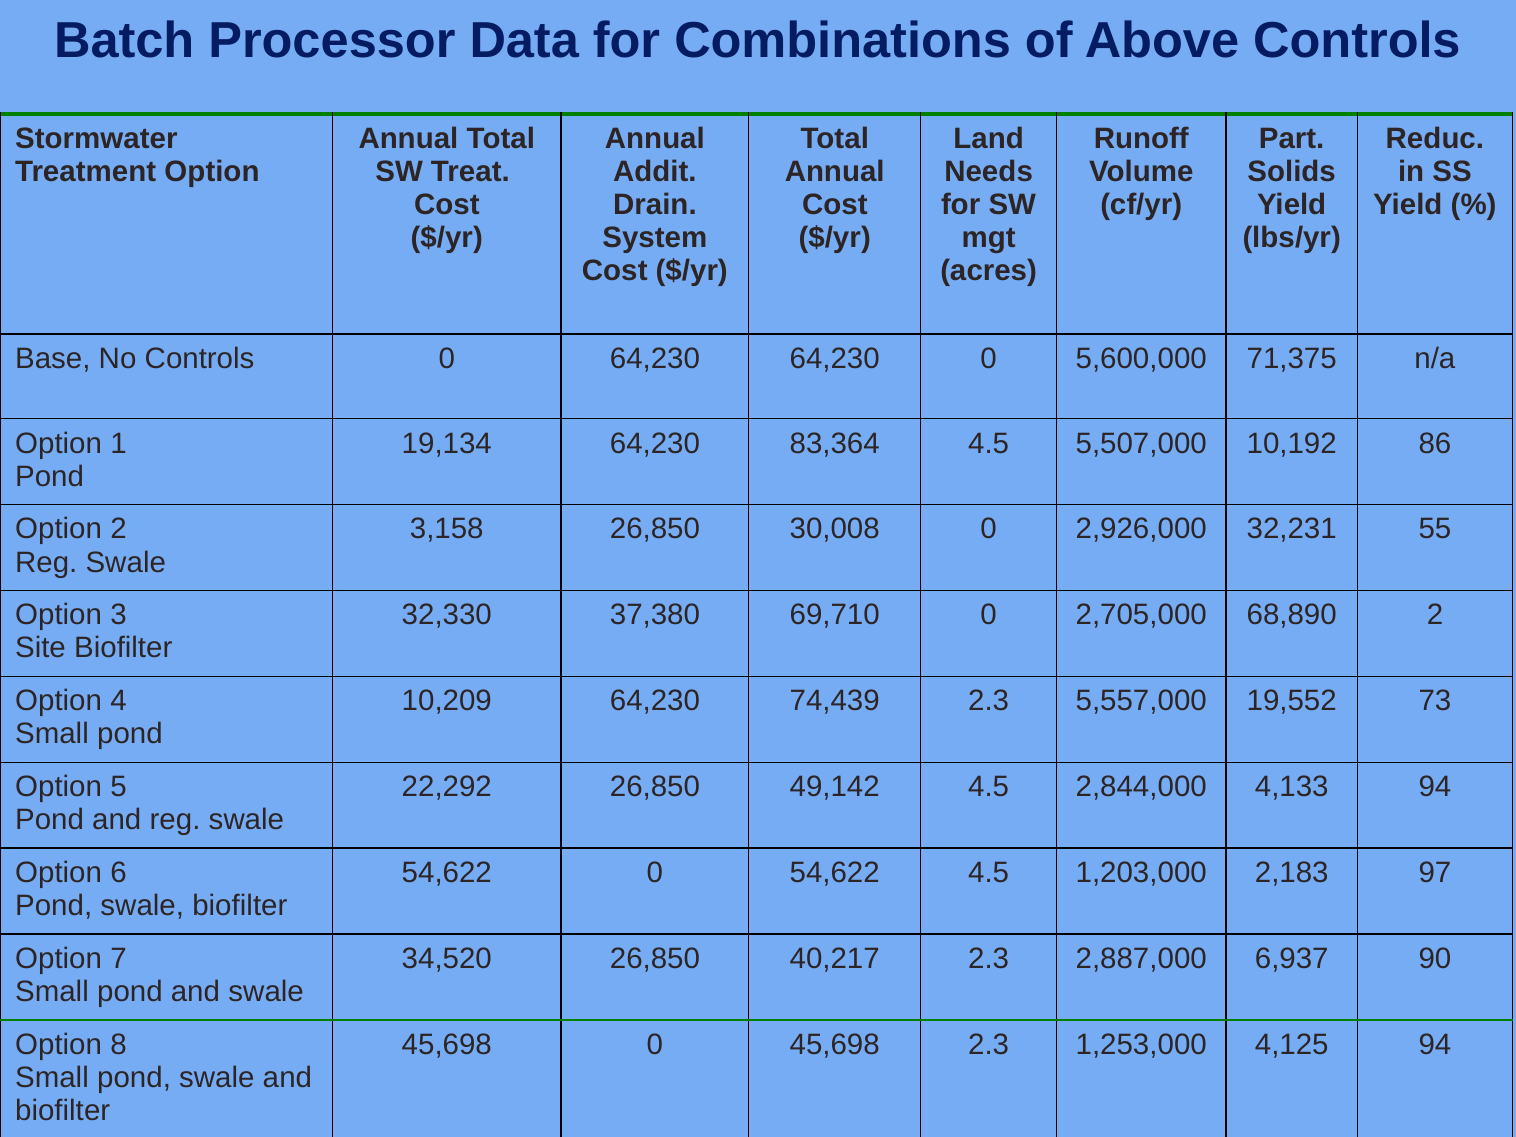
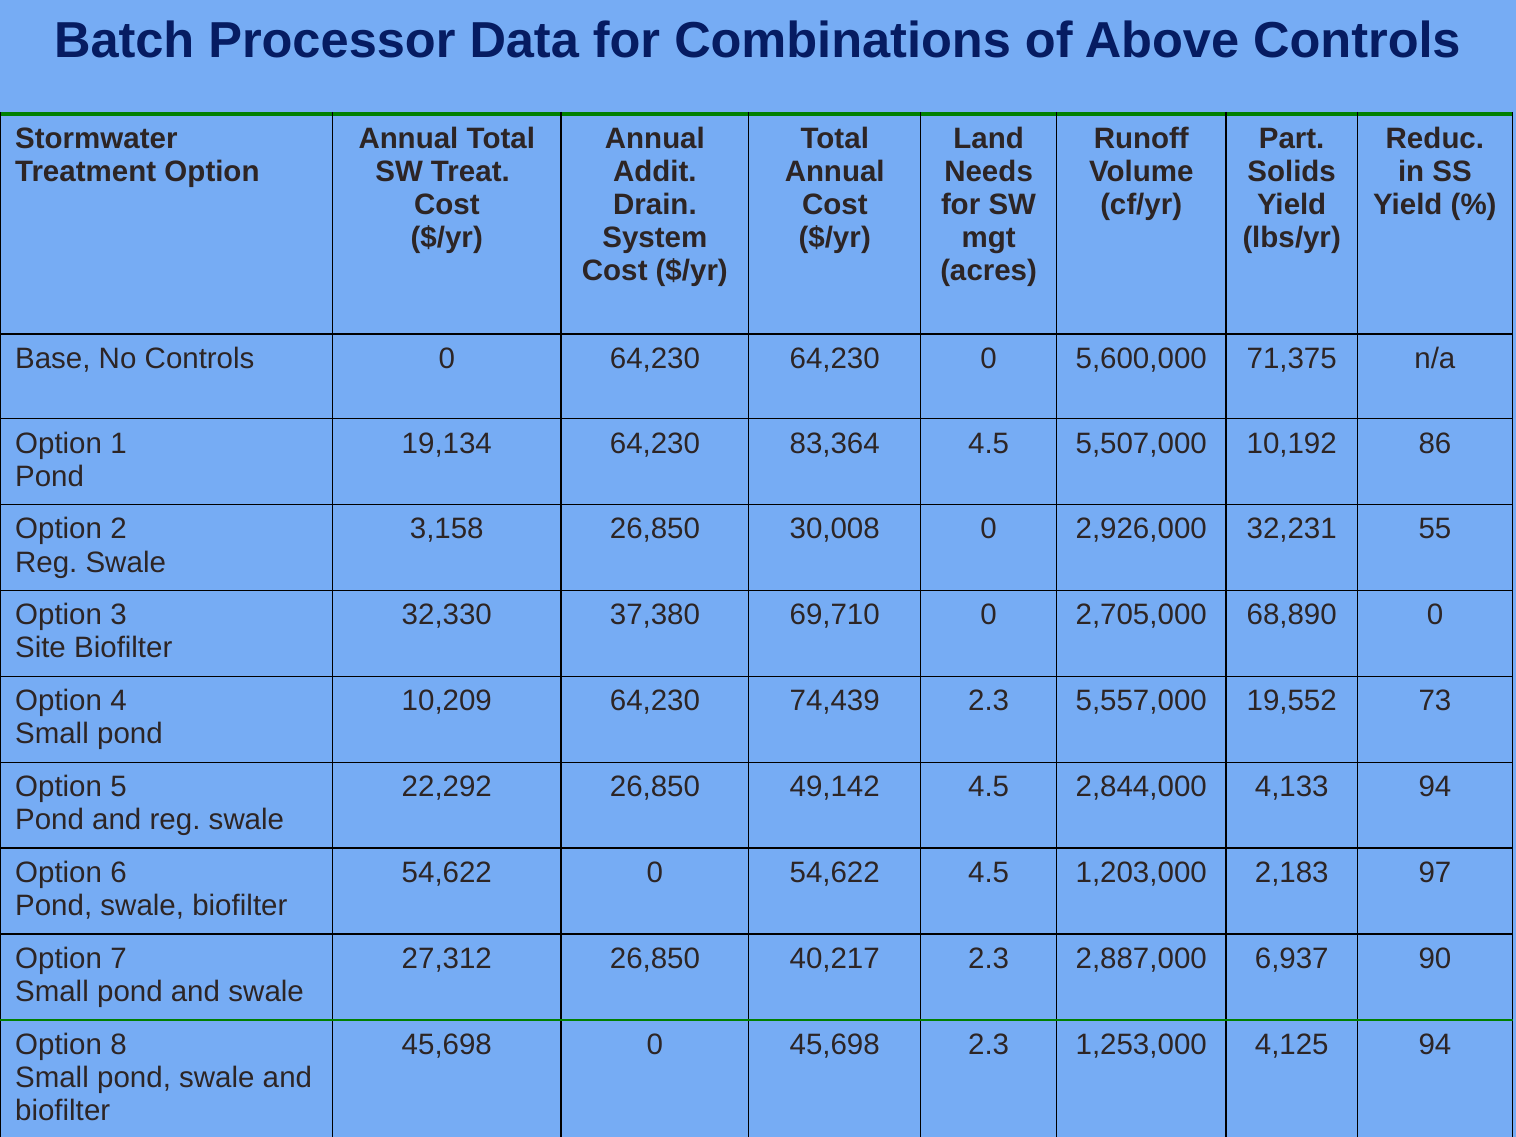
68,890 2: 2 -> 0
34,520: 34,520 -> 27,312
